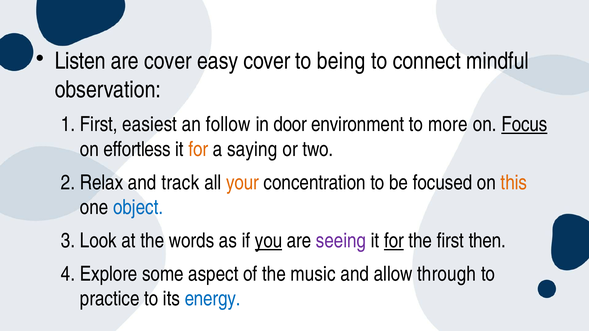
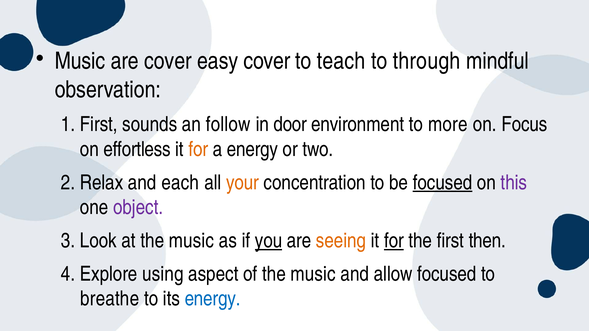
Listen at (80, 61): Listen -> Music
being: being -> teach
connect: connect -> through
easiest: easiest -> sounds
Focus underline: present -> none
a saying: saying -> energy
track: track -> each
focused at (443, 183) underline: none -> present
this colour: orange -> purple
object colour: blue -> purple
at the words: words -> music
seeing colour: purple -> orange
some: some -> using
allow through: through -> focused
practice: practice -> breathe
